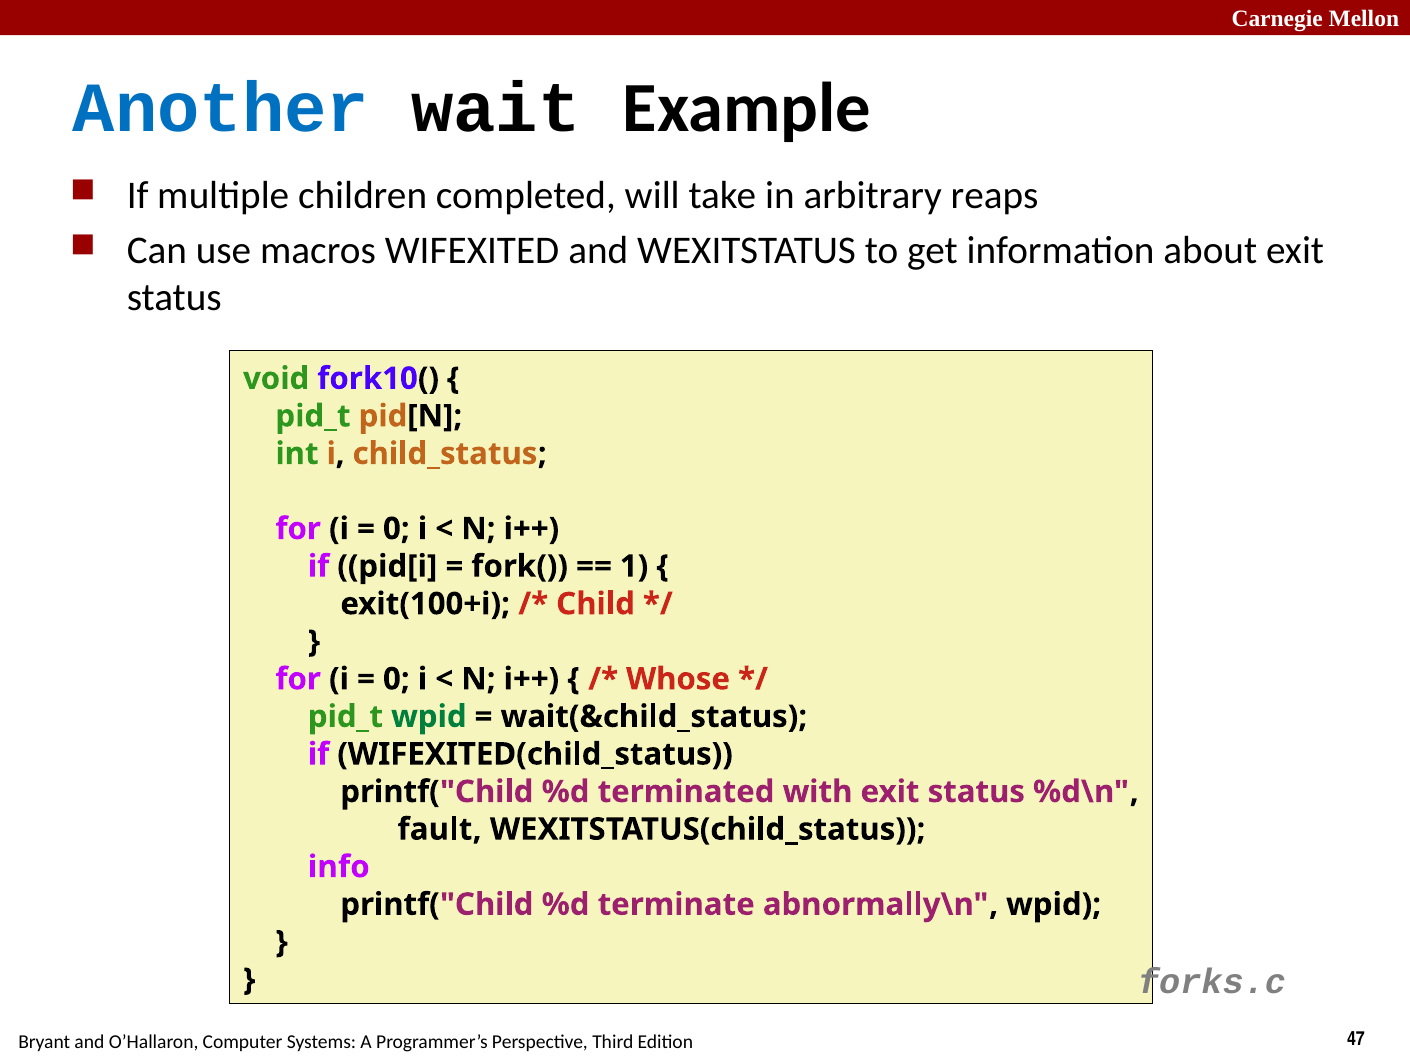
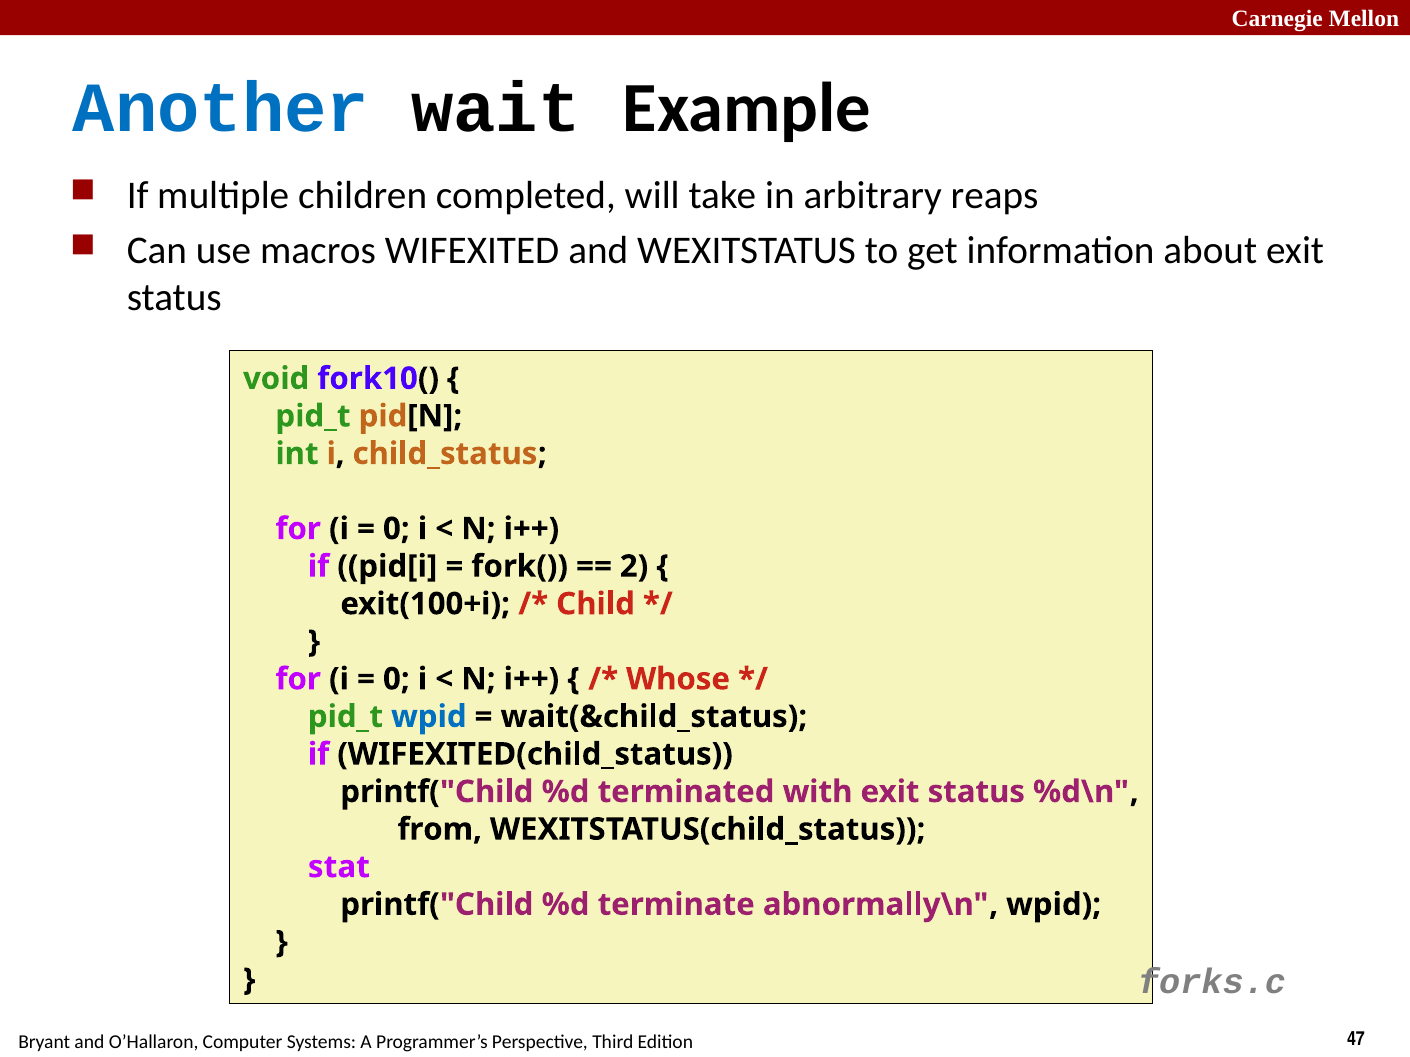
1: 1 -> 2
wpid at (429, 717) colour: green -> blue
fault: fault -> from
info: info -> stat
